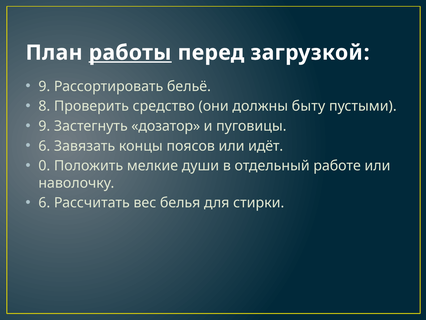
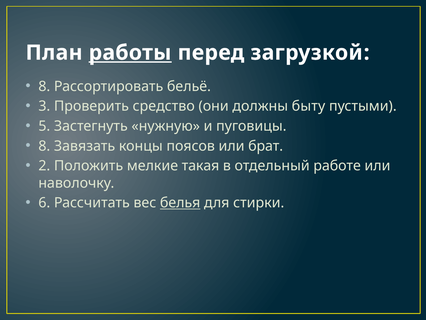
9 at (44, 86): 9 -> 8
8: 8 -> 3
9 at (44, 126): 9 -> 5
дозатор: дозатор -> нужную
6 at (44, 146): 6 -> 8
идёт: идёт -> брат
0: 0 -> 2
души: души -> такая
белья underline: none -> present
